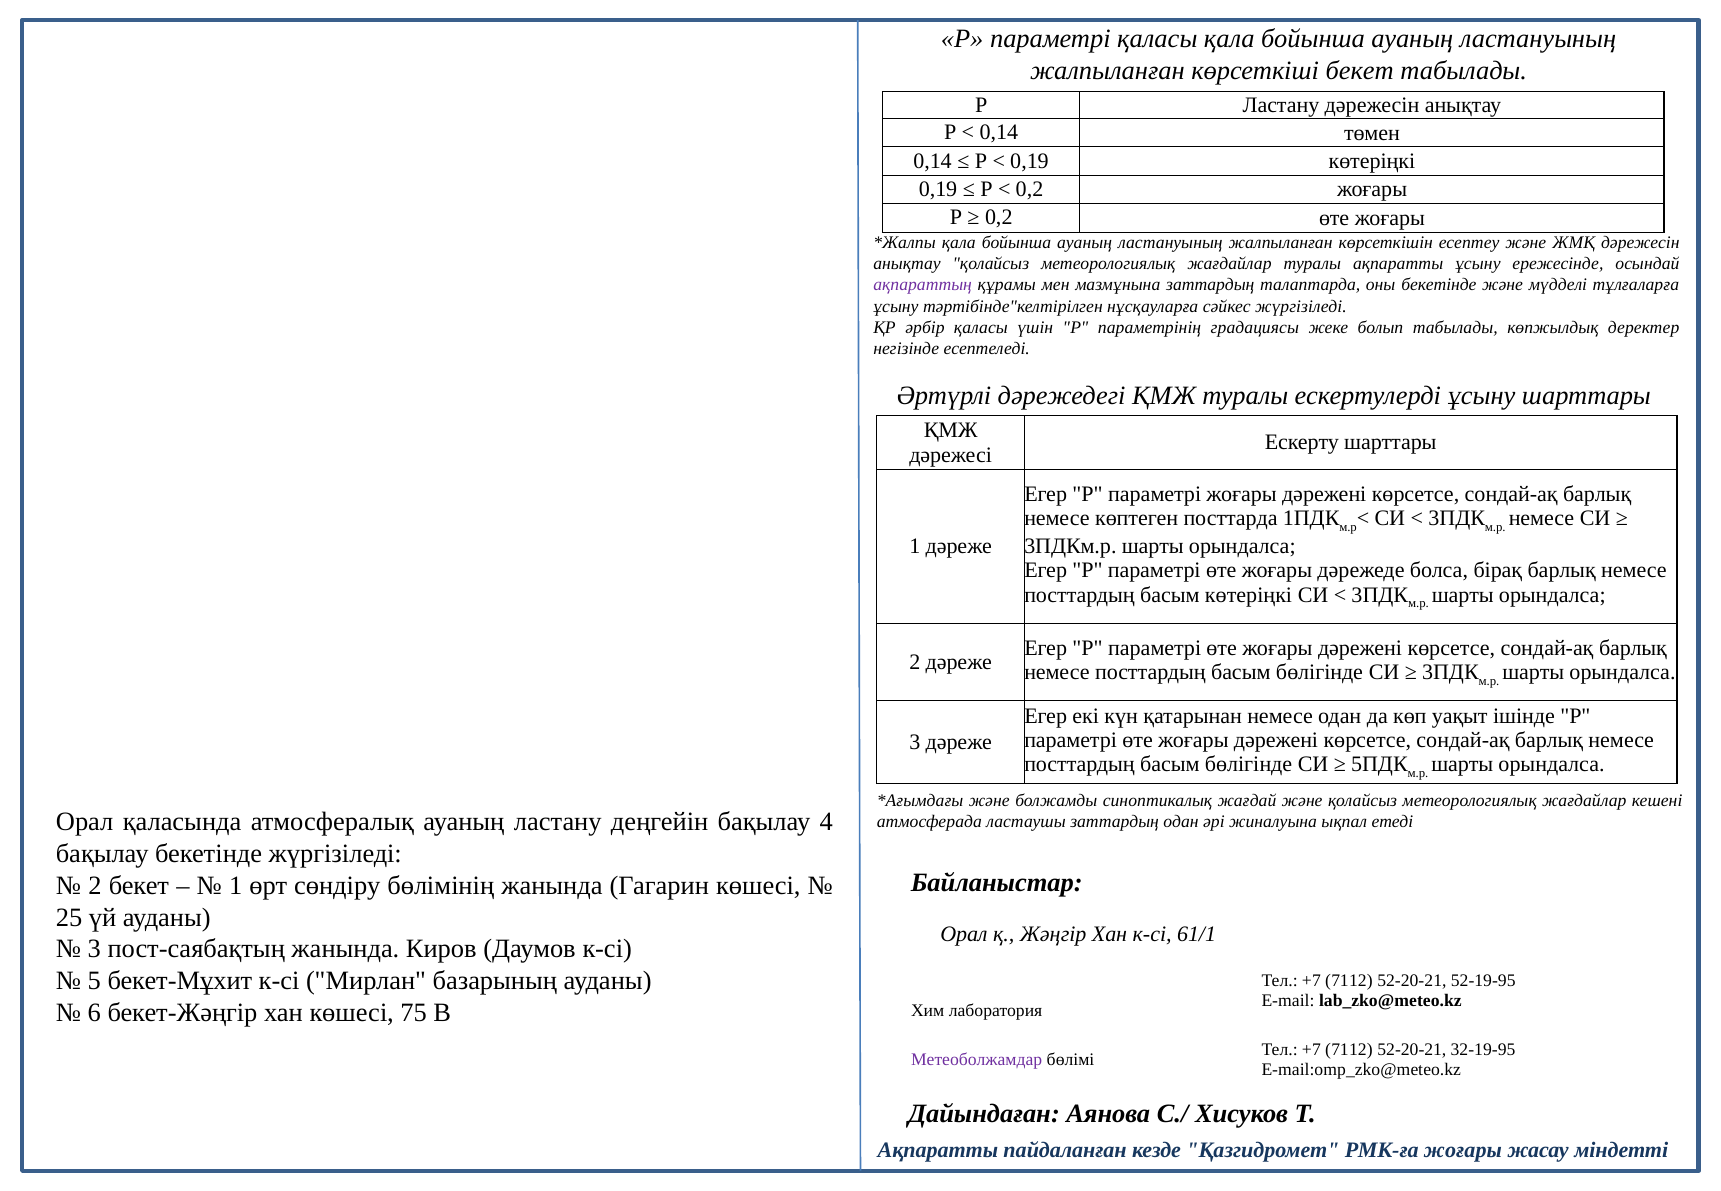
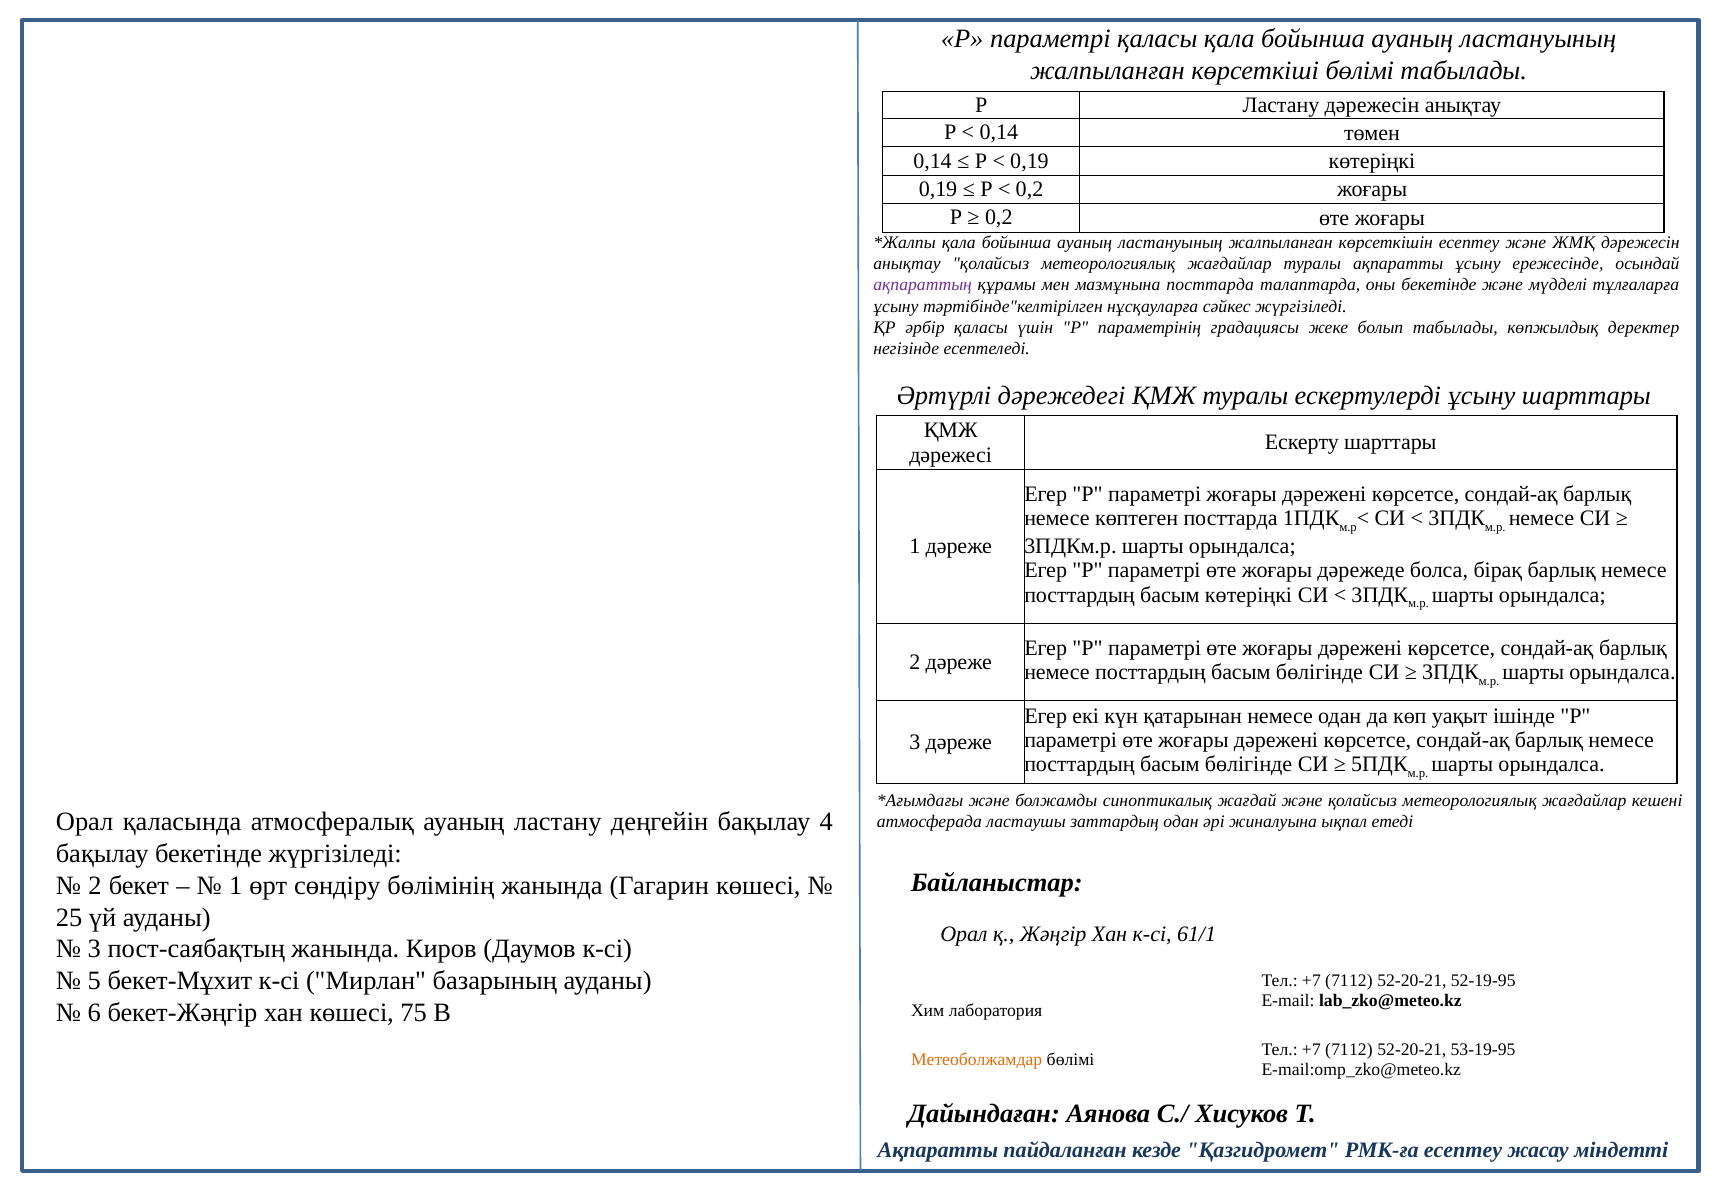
көрсеткіші бекет: бекет -> бөлімі
мазмұнына заттардың: заттардың -> посттарда
32-19-95: 32-19-95 -> 53-19-95
Метеоболжамдар colour: purple -> orange
РМК-ға жоғары: жоғары -> есептеу
